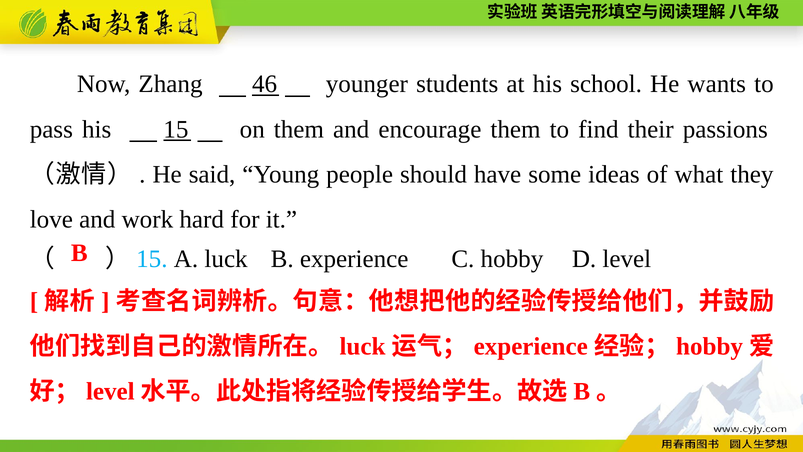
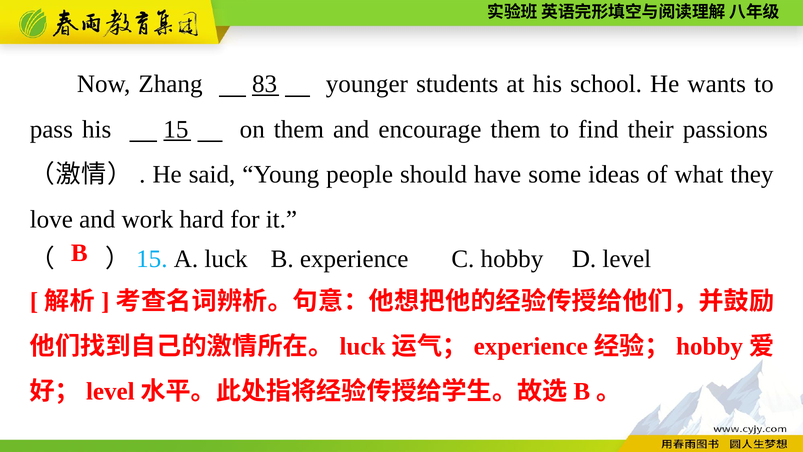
46: 46 -> 83
